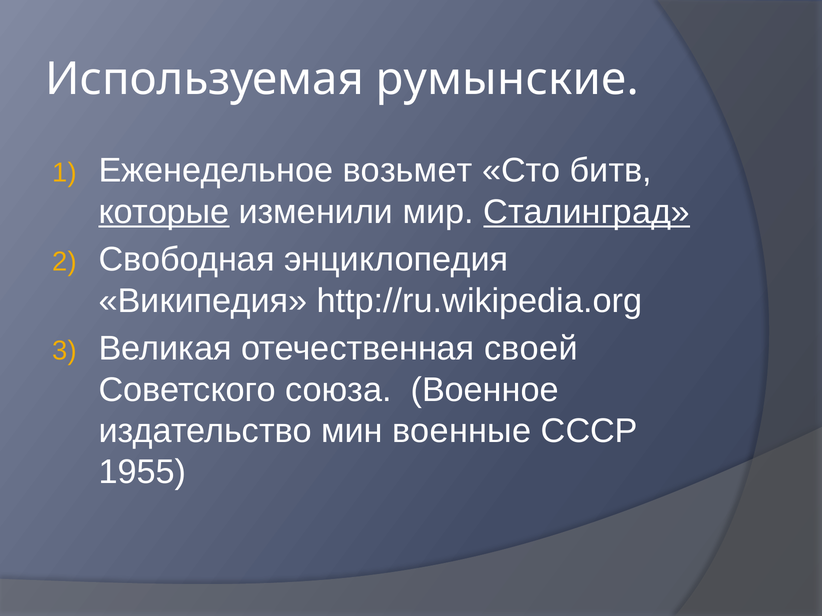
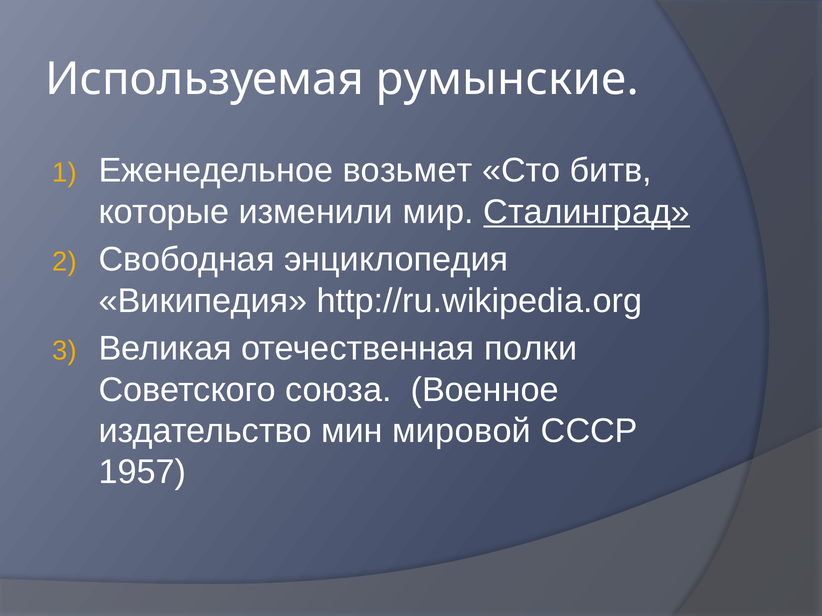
которые underline: present -> none
своей: своей -> полки
военные: военные -> мировой
1955: 1955 -> 1957
